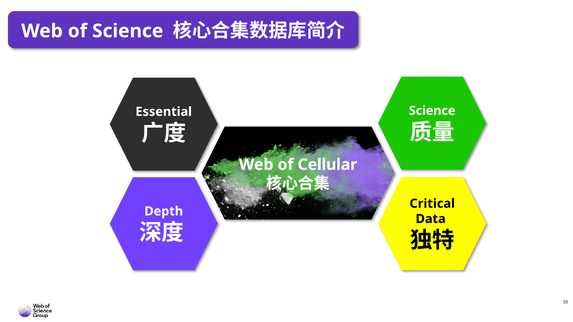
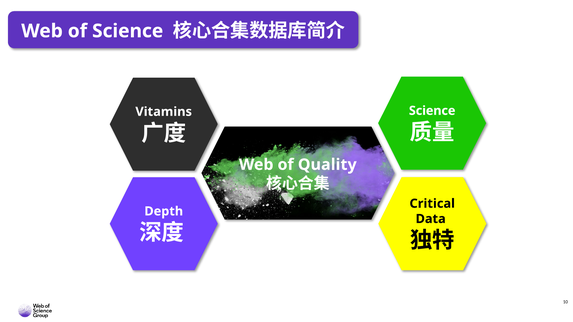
Essential: Essential -> Vitamins
Cellular: Cellular -> Quality
